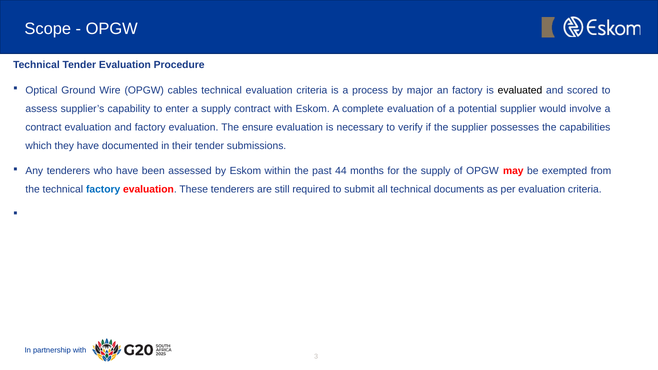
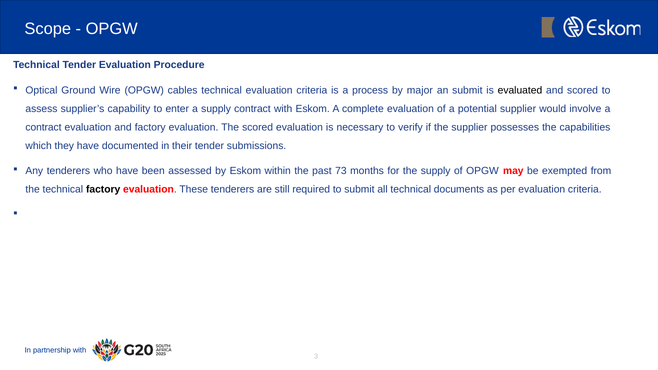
an factory: factory -> submit
The ensure: ensure -> scored
44: 44 -> 73
factory at (103, 190) colour: blue -> black
